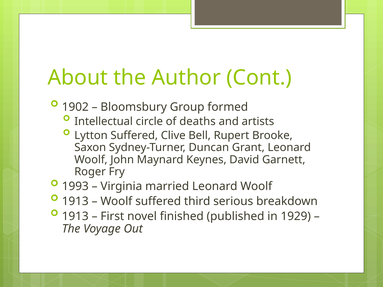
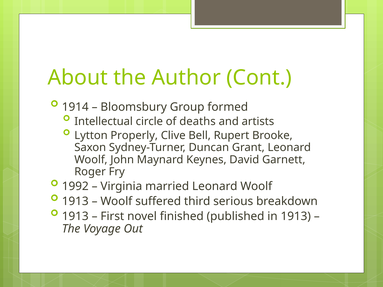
1902: 1902 -> 1914
Lytton Suffered: Suffered -> Properly
1993: 1993 -> 1992
in 1929: 1929 -> 1913
